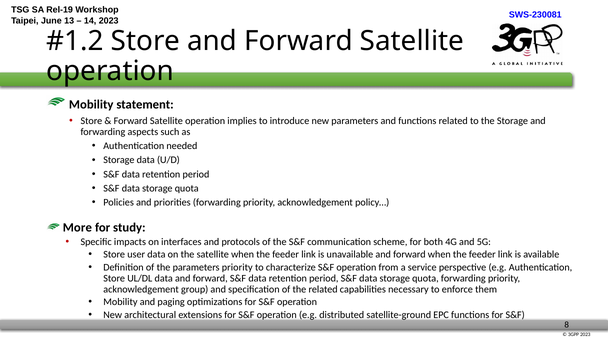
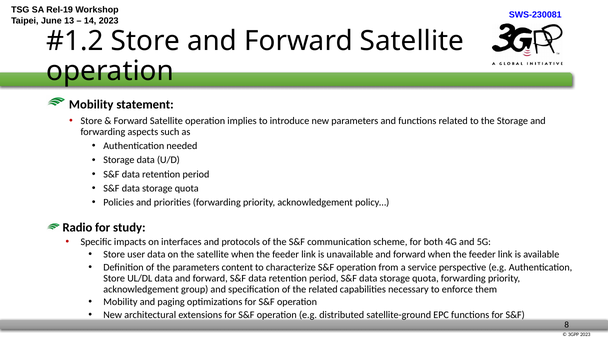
More: More -> Radio
parameters priority: priority -> content
